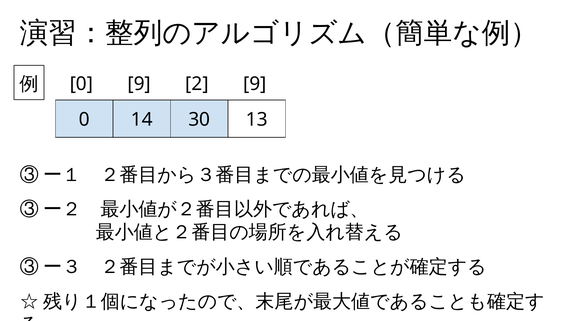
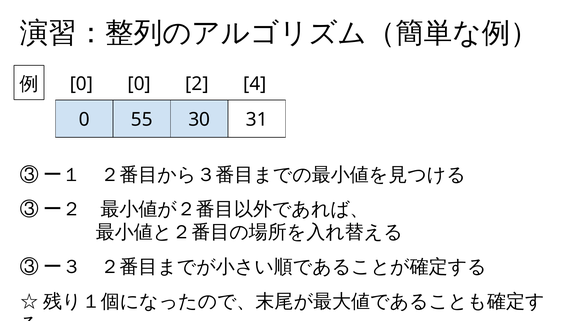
0 9: 9 -> 0
2 9: 9 -> 4
14: 14 -> 55
13: 13 -> 31
